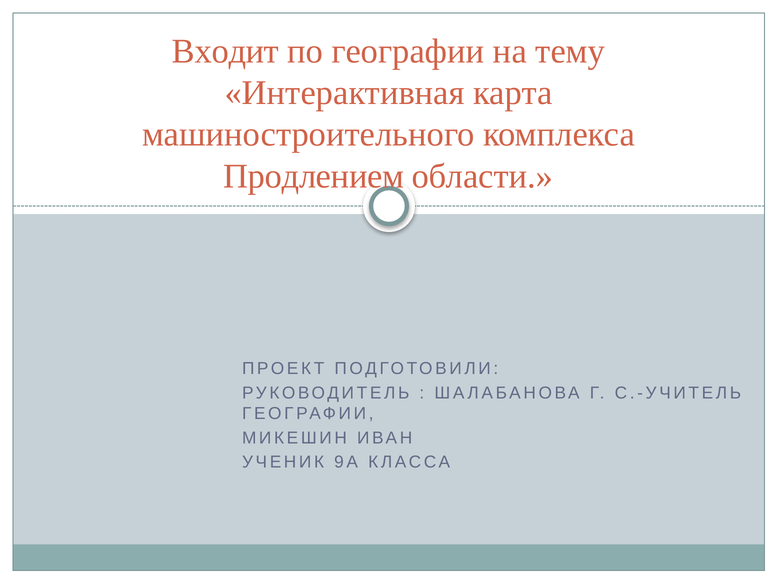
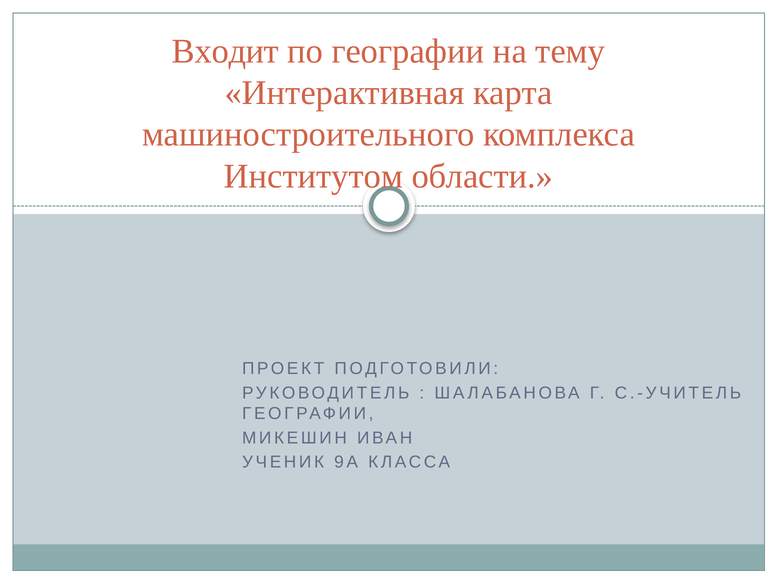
Продлением: Продлением -> Институтом
